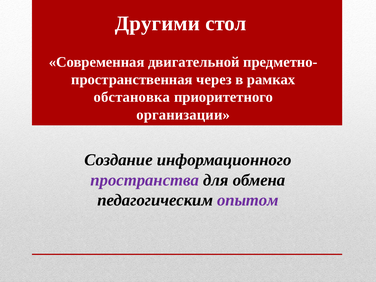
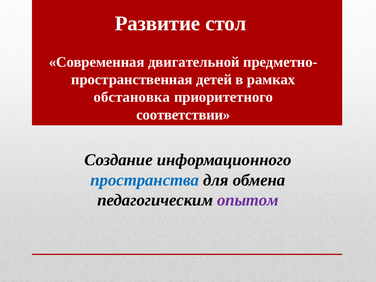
Другими: Другими -> Развитие
через: через -> детей
организации: организации -> соответствии
пространства colour: purple -> blue
